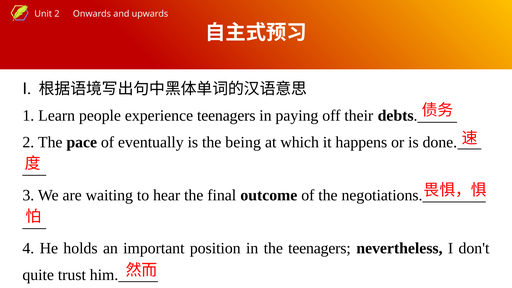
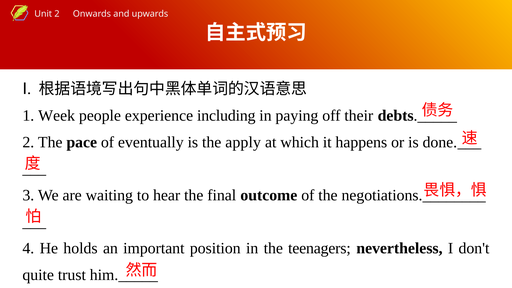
Learn: Learn -> Week
experience teenagers: teenagers -> including
being: being -> apply
